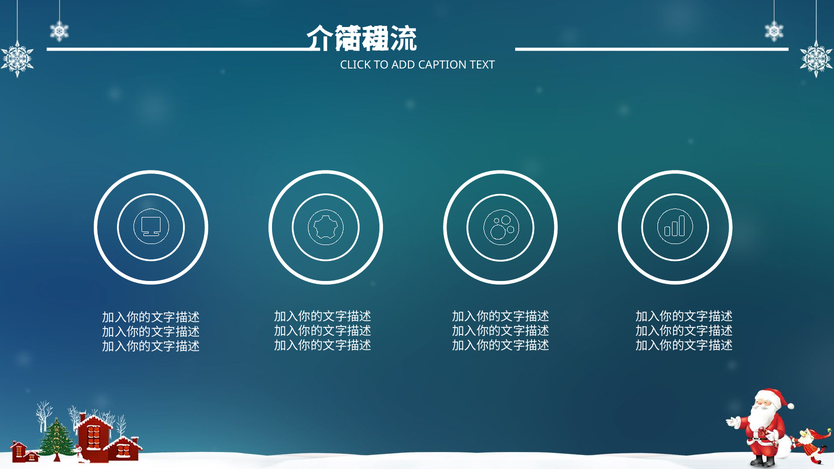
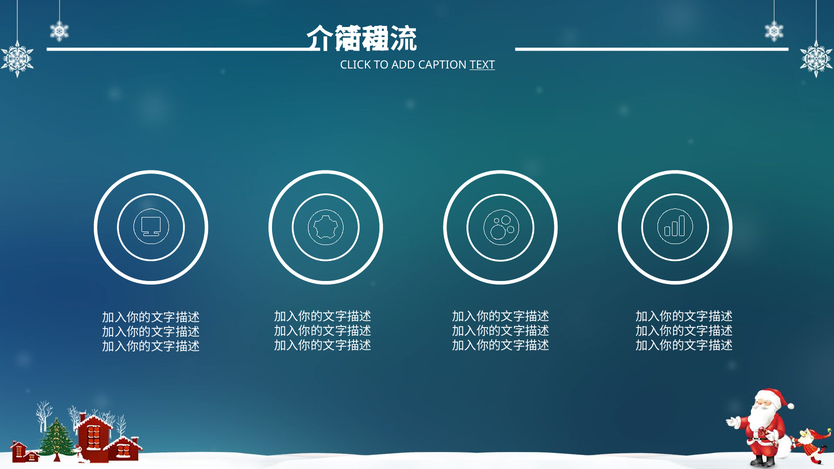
TEXT underline: none -> present
